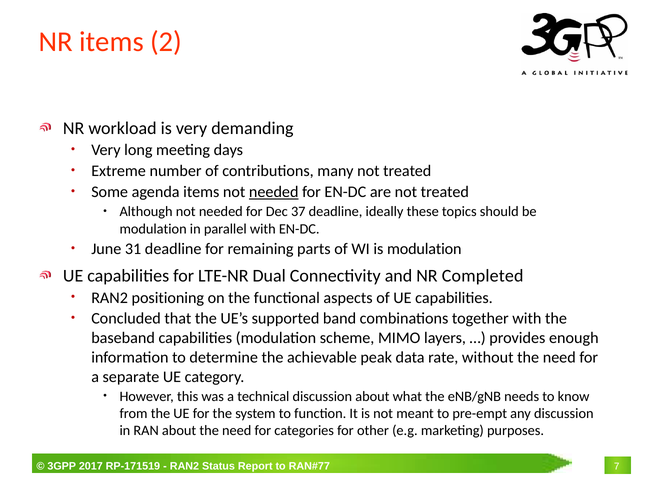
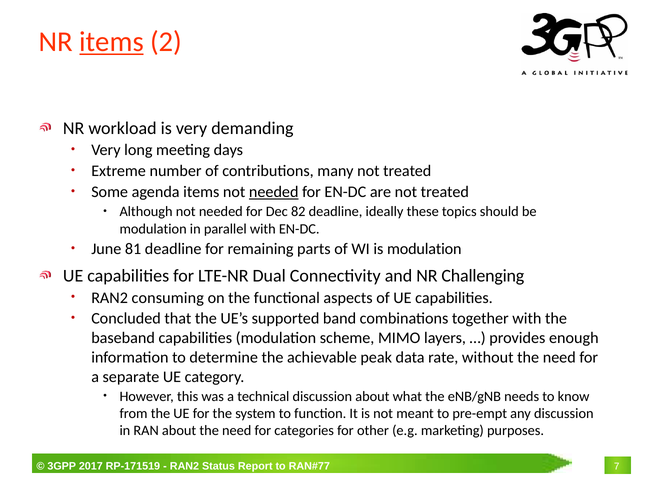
items at (112, 42) underline: none -> present
37: 37 -> 82
31: 31 -> 81
Completed: Completed -> Challenging
positioning: positioning -> consuming
